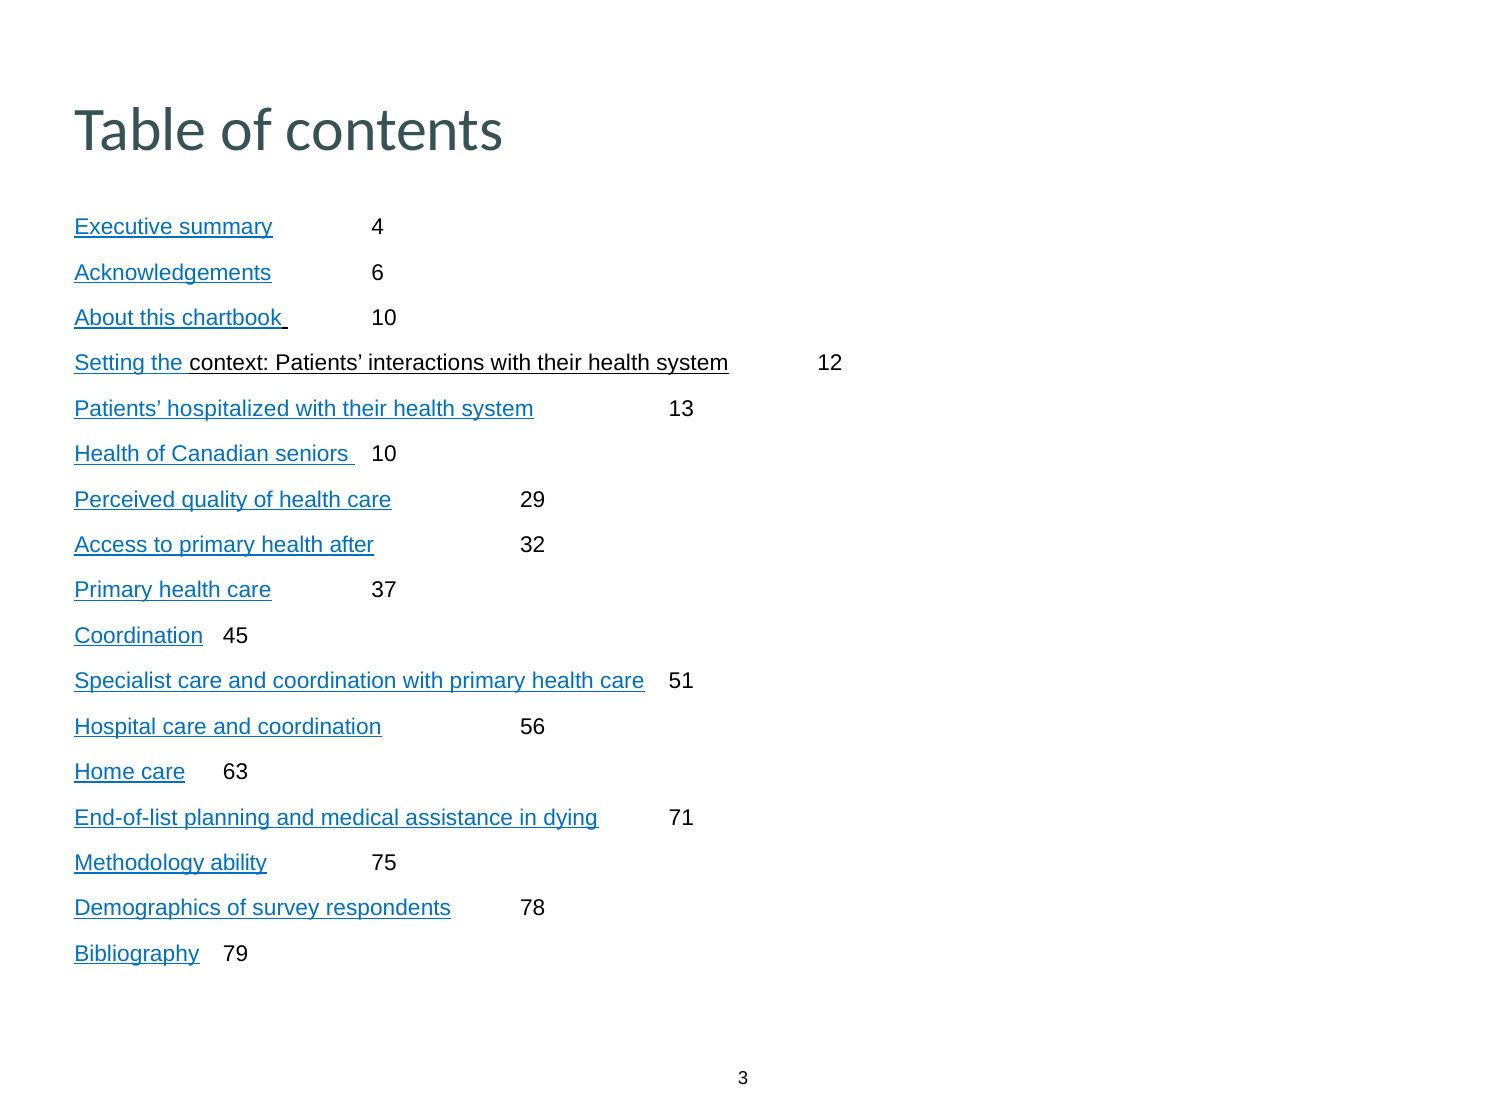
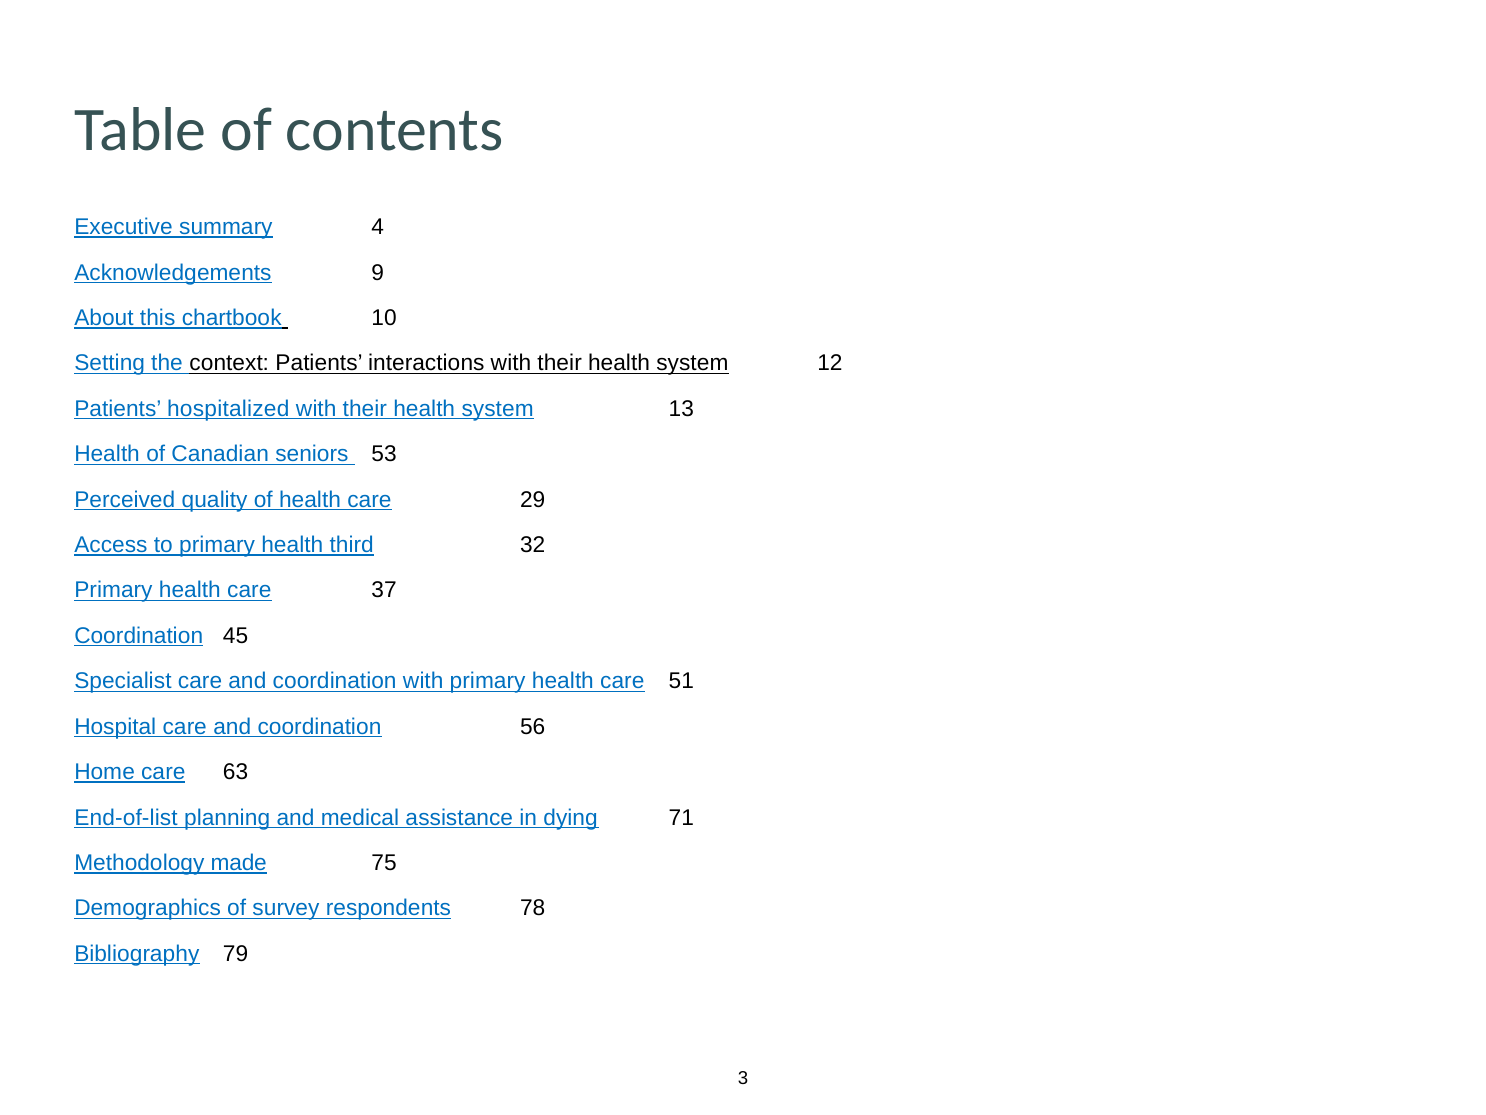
6: 6 -> 9
seniors 10: 10 -> 53
after: after -> third
ability: ability -> made
